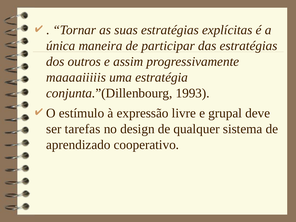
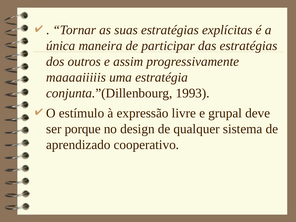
tarefas: tarefas -> porque
